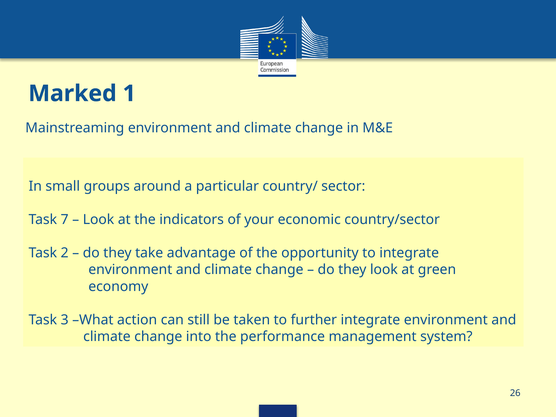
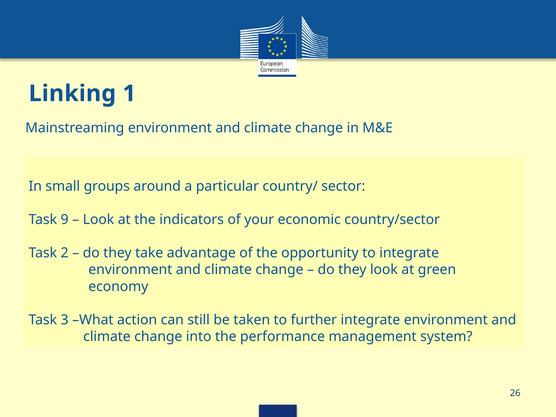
Marked: Marked -> Linking
7: 7 -> 9
